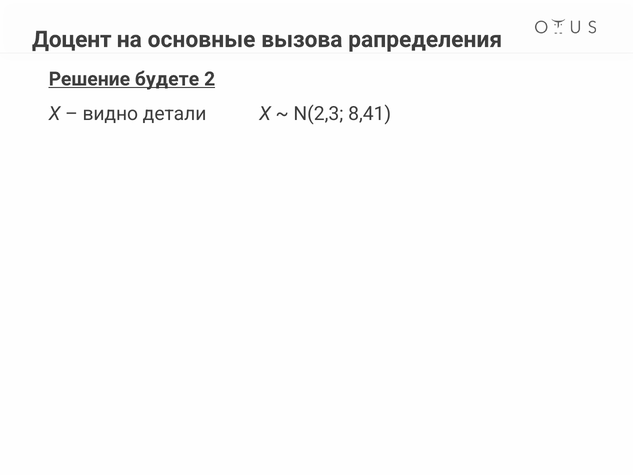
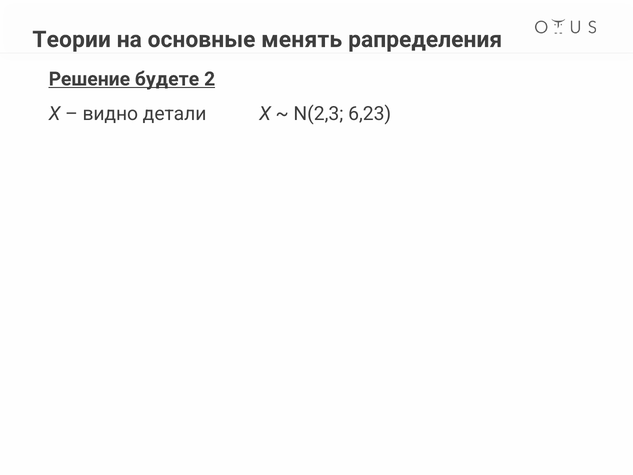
Доцент: Доцент -> Теории
вызова: вызова -> менять
8,41: 8,41 -> 6,23
